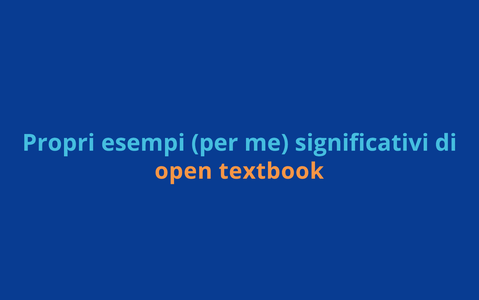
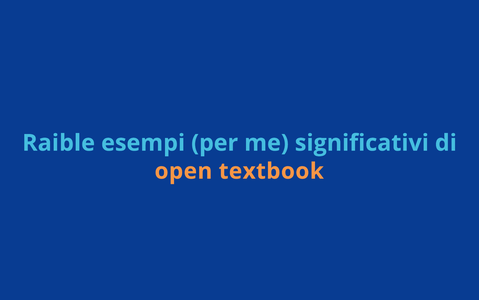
Propri: Propri -> Raible
